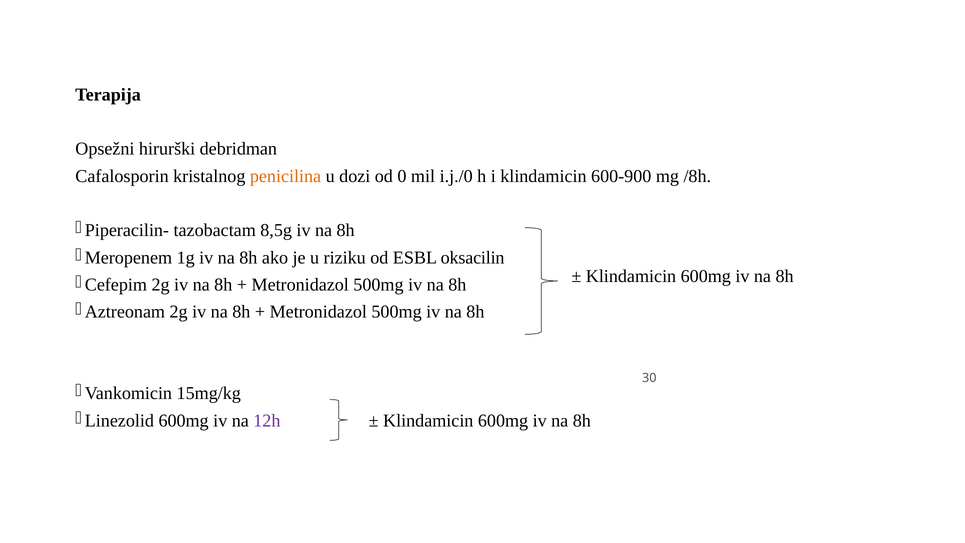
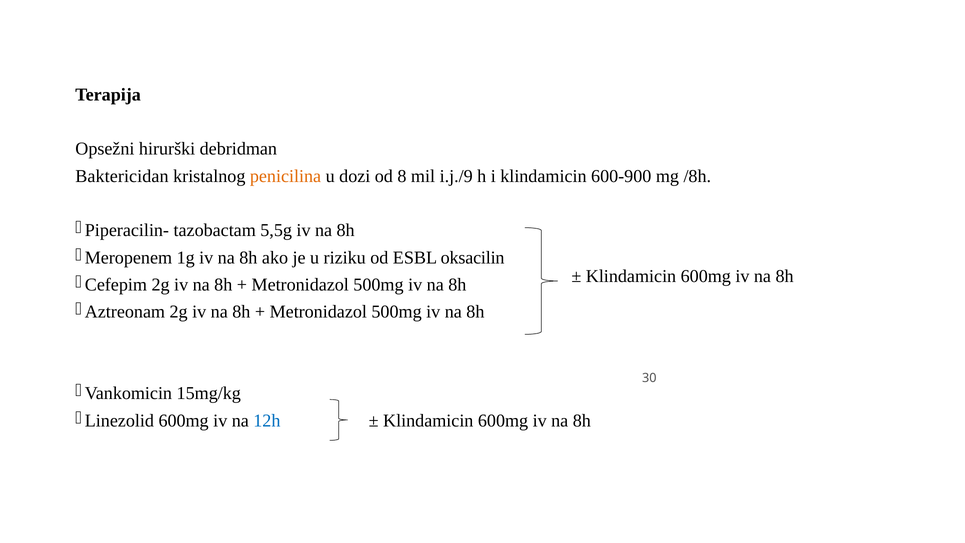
Cafalosporin: Cafalosporin -> Baktericidan
0: 0 -> 8
i.j./0: i.j./0 -> i.j./9
8,5g: 8,5g -> 5,5g
12h colour: purple -> blue
